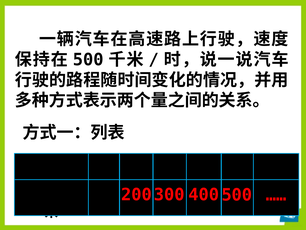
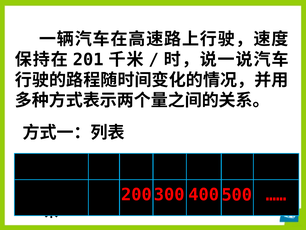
500: 500 -> 201
